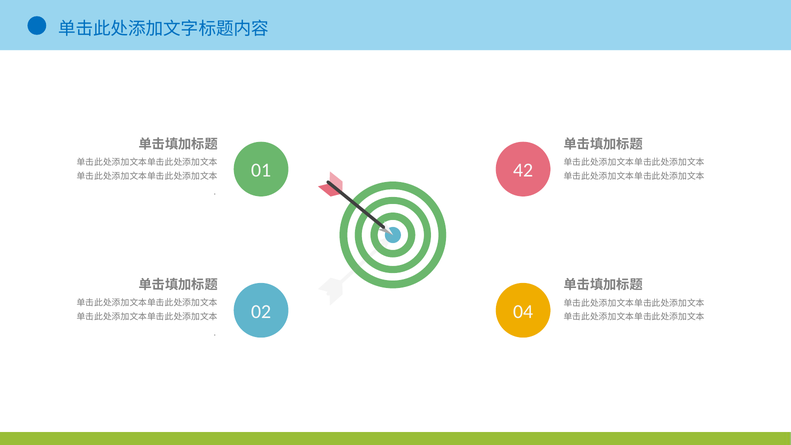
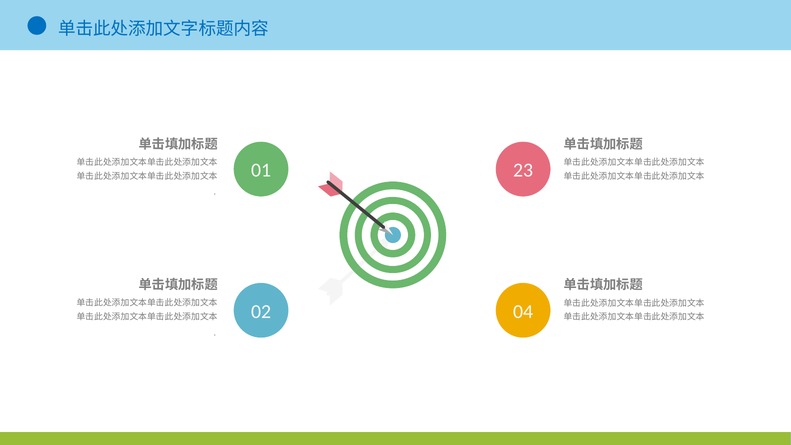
42: 42 -> 23
